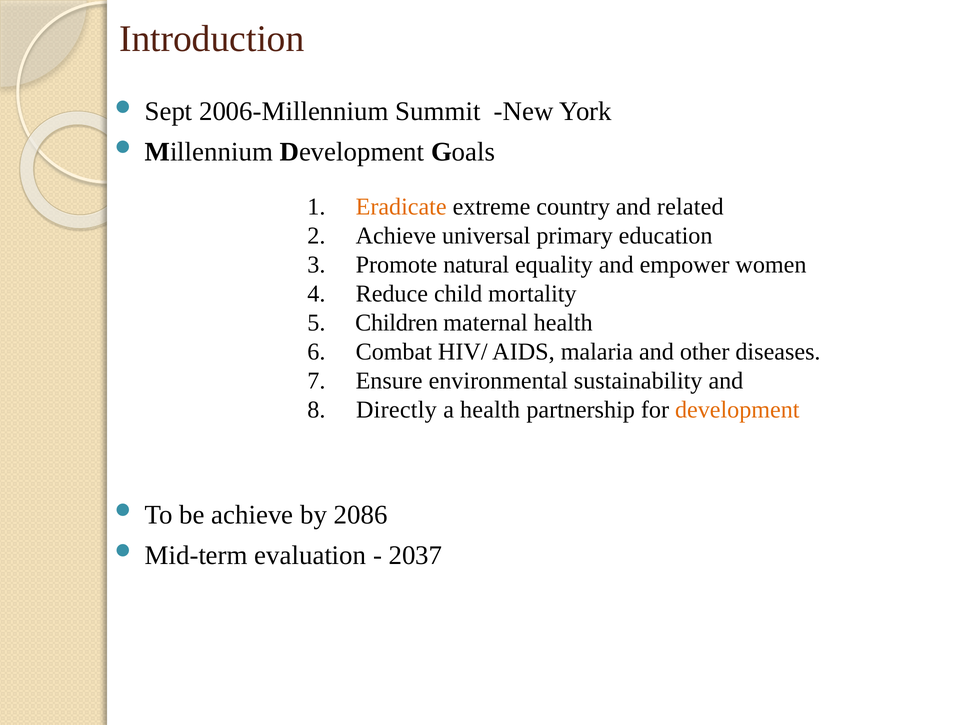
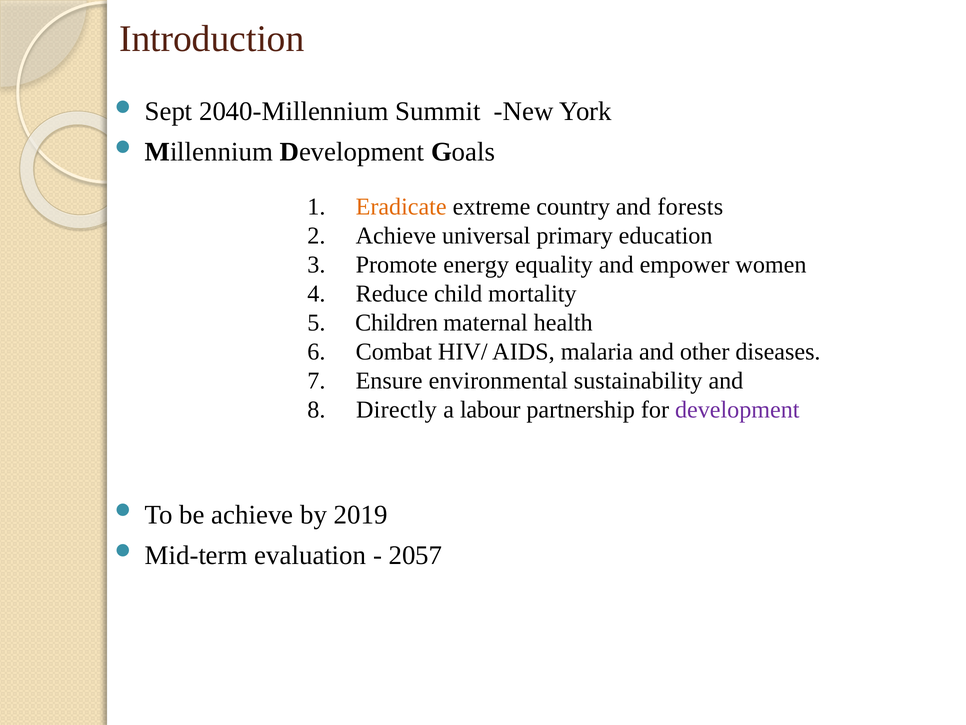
2006-Millennium: 2006-Millennium -> 2040-Millennium
related: related -> forests
natural: natural -> energy
a health: health -> labour
development at (737, 410) colour: orange -> purple
2086: 2086 -> 2019
2037: 2037 -> 2057
